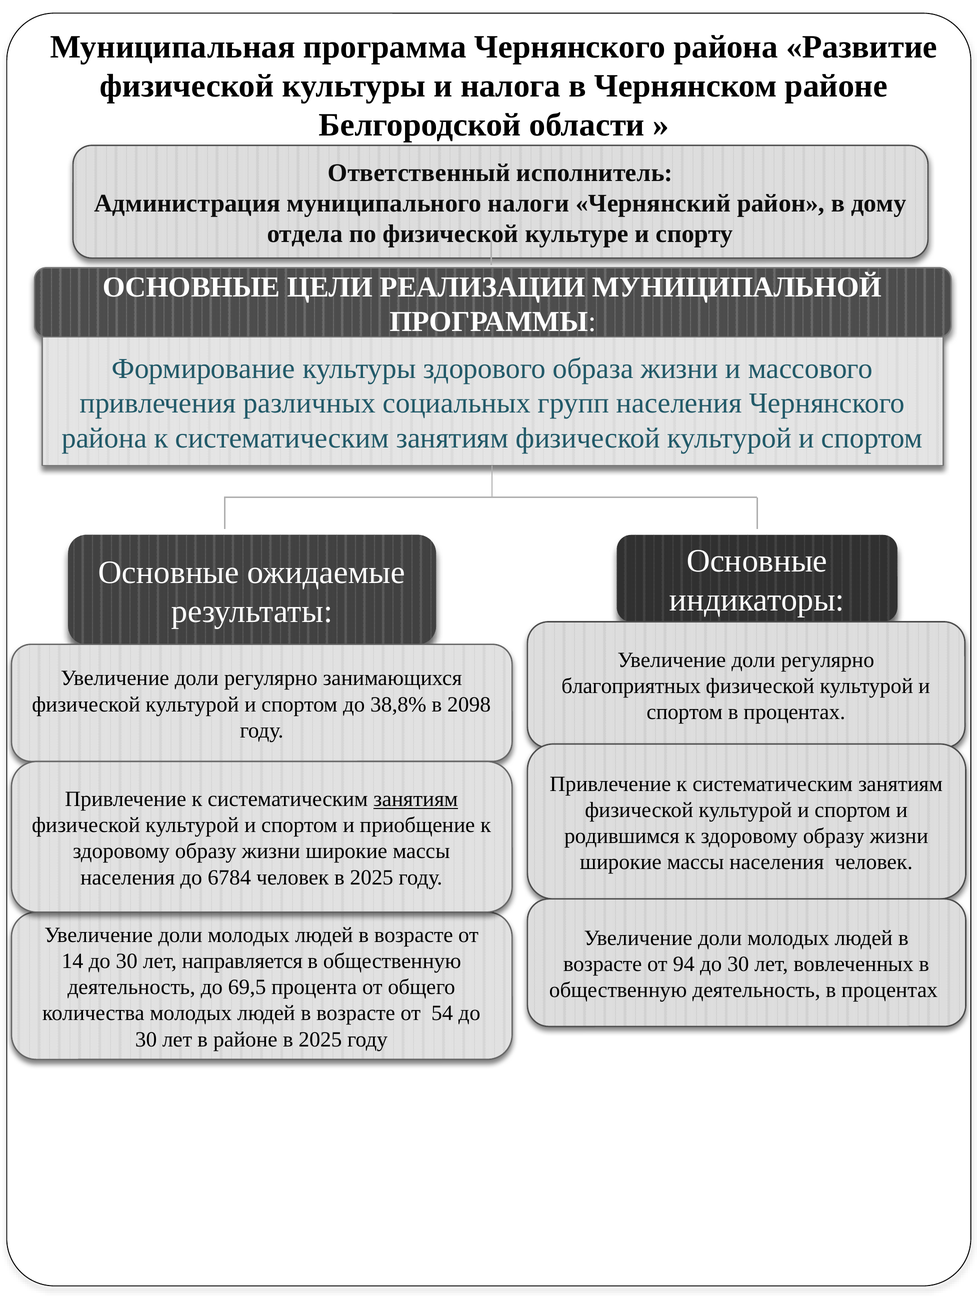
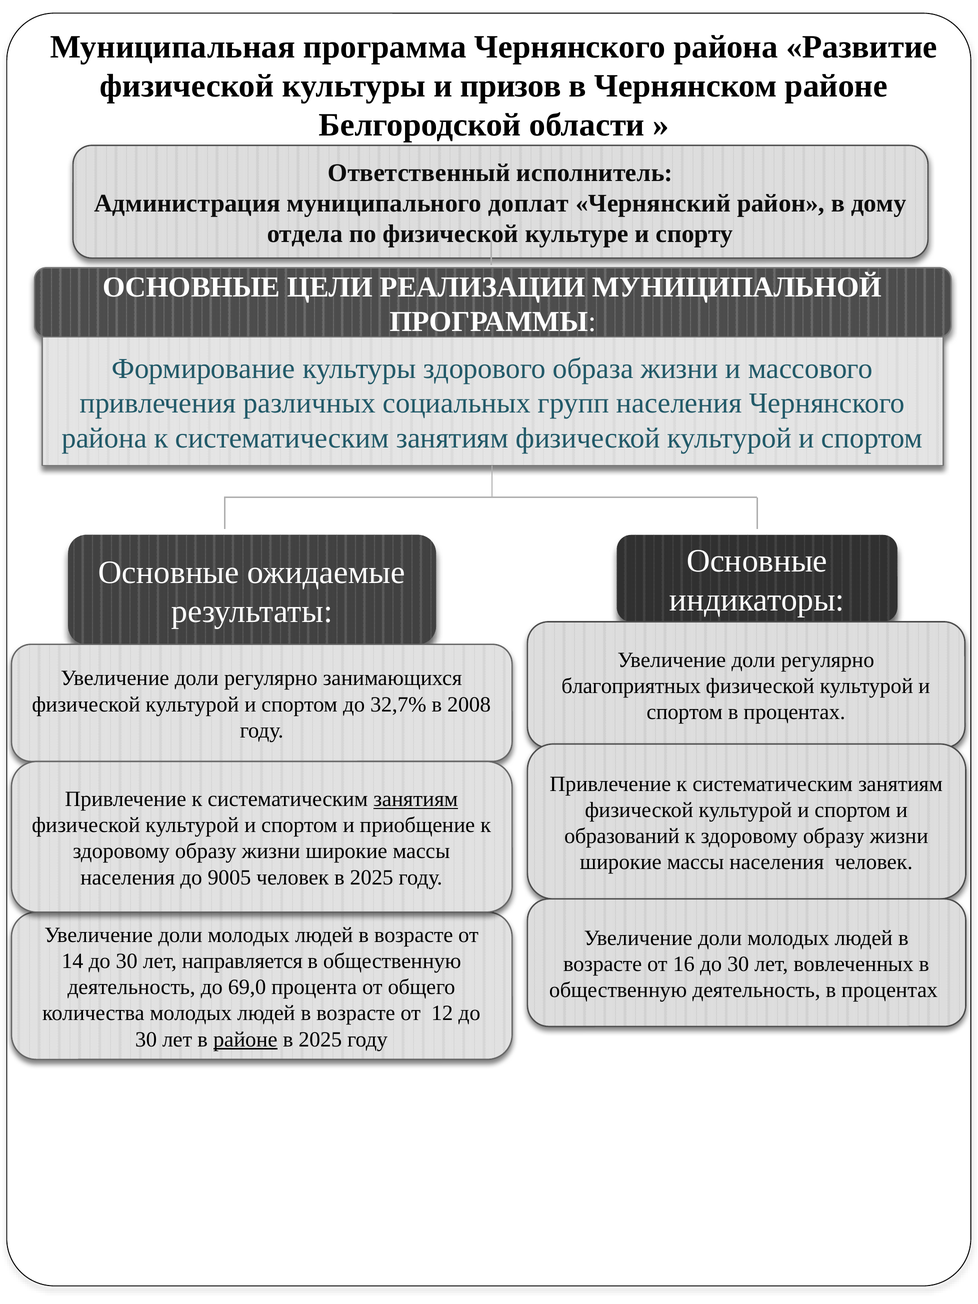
налога: налога -> призов
налоги: налоги -> доплат
38,8%: 38,8% -> 32,7%
2098: 2098 -> 2008
родившимся: родившимся -> образований
6784: 6784 -> 9005
94: 94 -> 16
69,5: 69,5 -> 69,0
54: 54 -> 12
районе at (245, 1039) underline: none -> present
